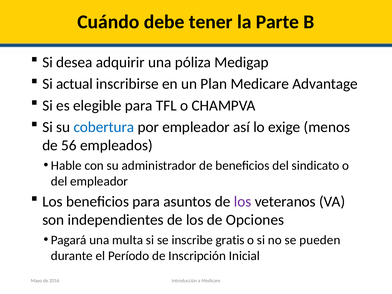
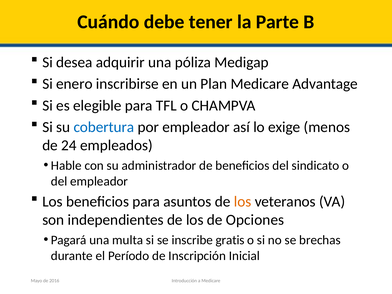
actual: actual -> enero
56: 56 -> 24
los at (243, 202) colour: purple -> orange
pueden: pueden -> brechas
